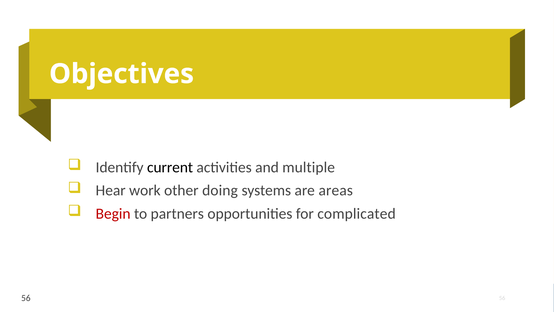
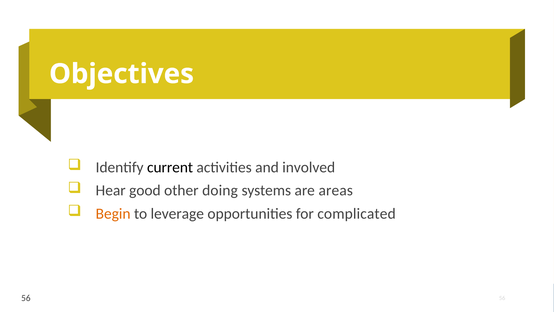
multiple: multiple -> involved
work: work -> good
Begin colour: red -> orange
partners: partners -> leverage
